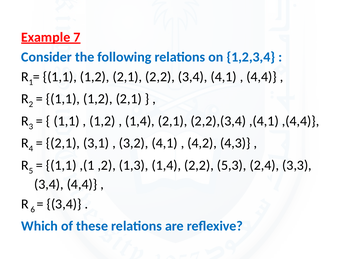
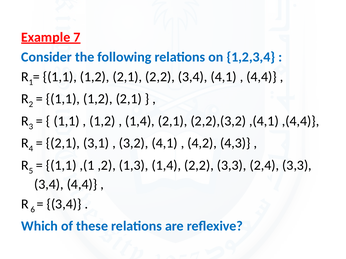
2,2),(3,4: 2,2),(3,4 -> 2,2),(3,2
2,2 5,3: 5,3 -> 3,3
